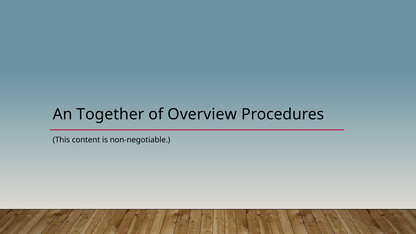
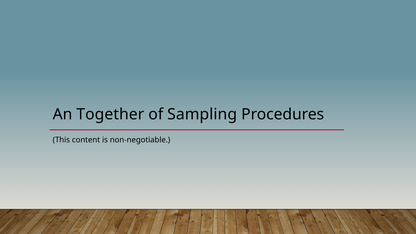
Overview: Overview -> Sampling
